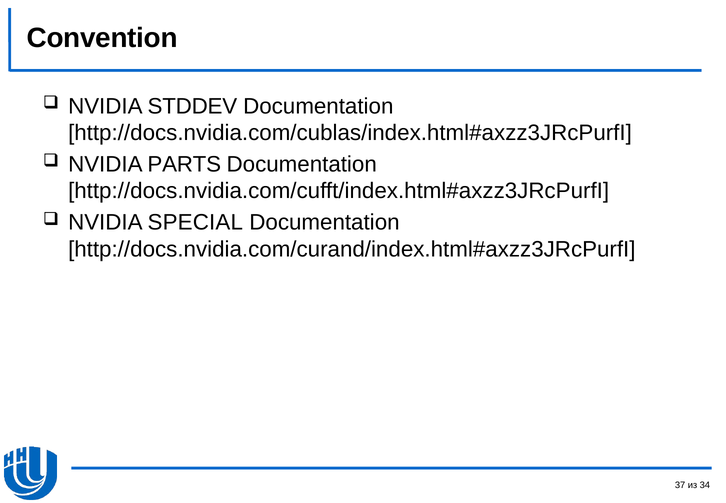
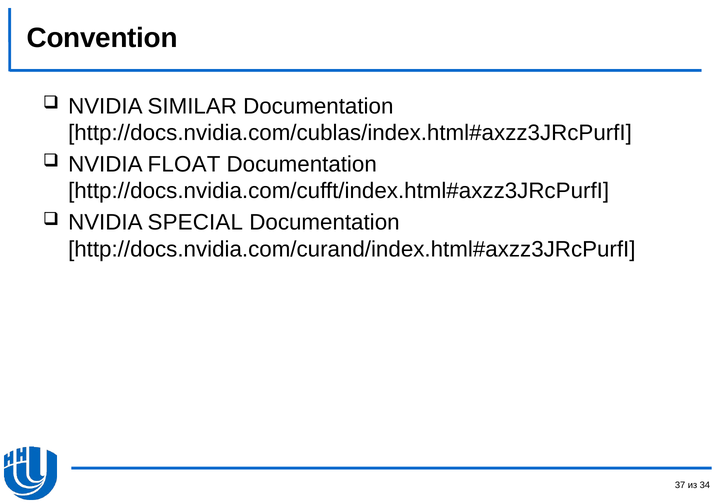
STDDEV: STDDEV -> SIMILAR
PARTS: PARTS -> FLOAT
